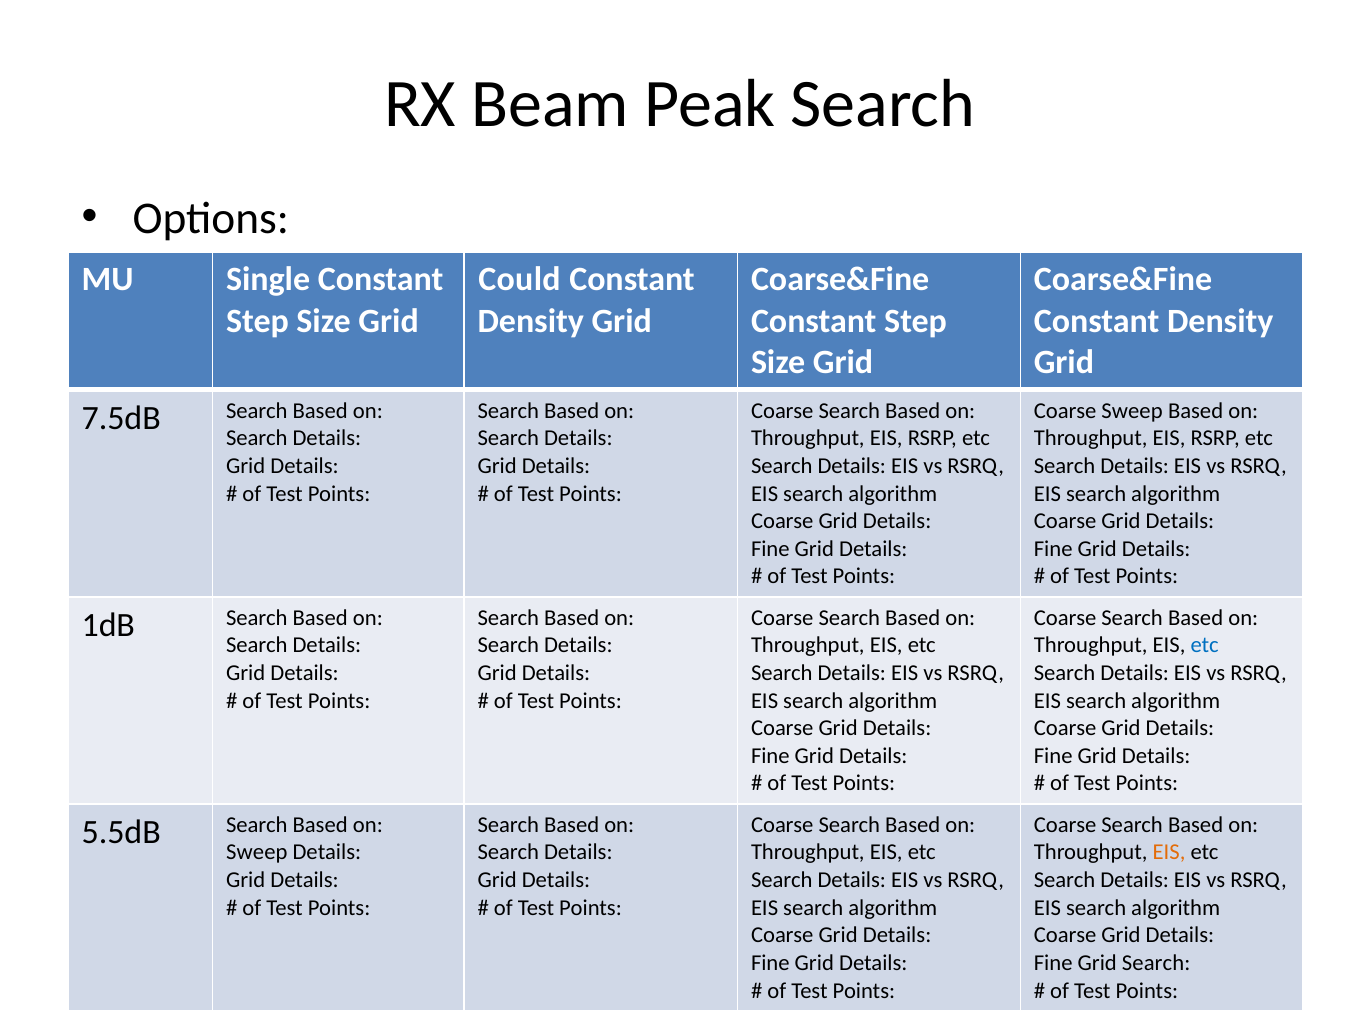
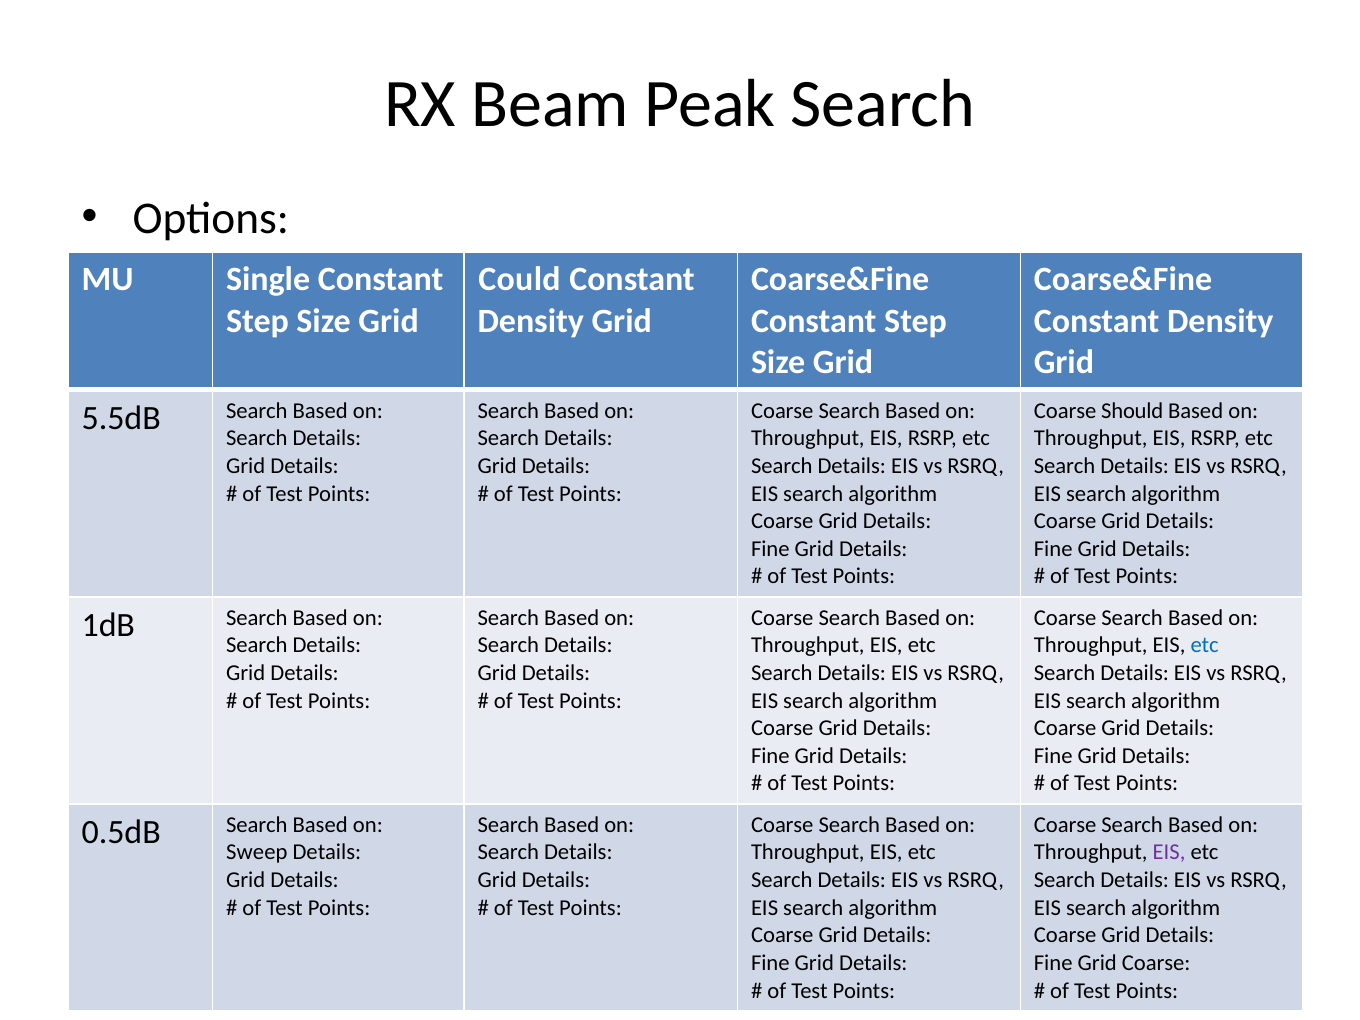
Coarse Sweep: Sweep -> Should
7.5dB: 7.5dB -> 5.5dB
5.5dB: 5.5dB -> 0.5dB
EIS at (1169, 852) colour: orange -> purple
Grid Search: Search -> Coarse
